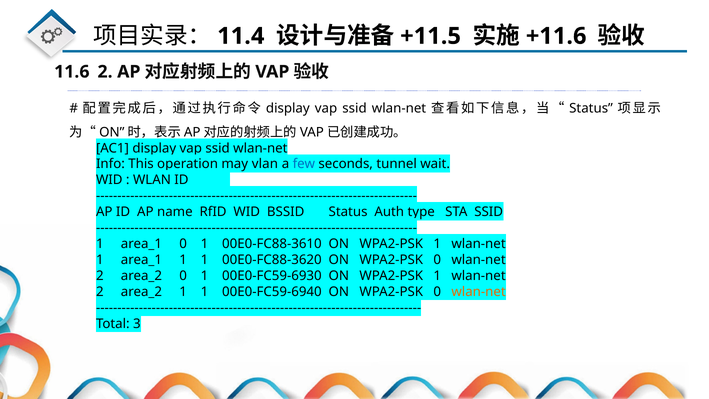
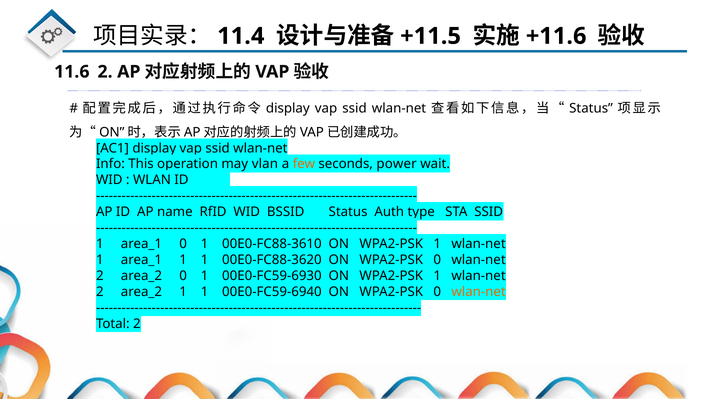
few colour: blue -> orange
tunnel: tunnel -> power
Total 3: 3 -> 2
